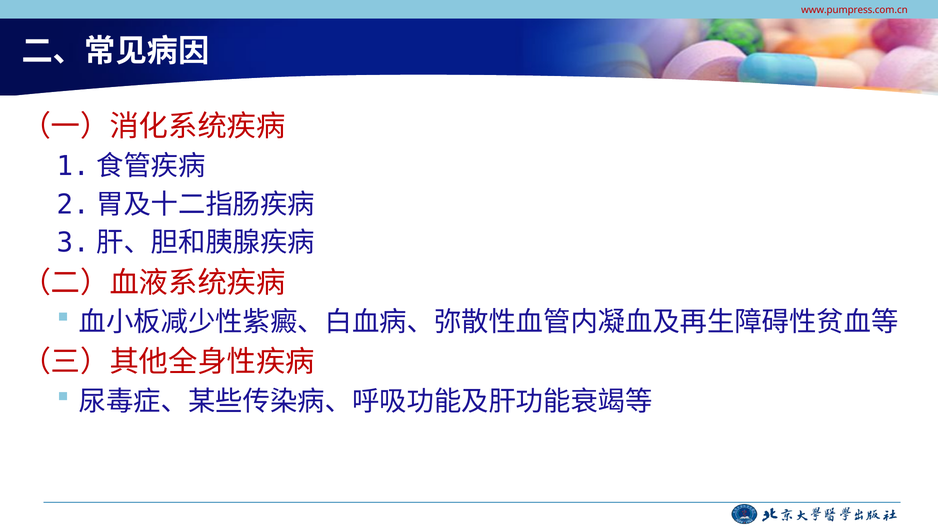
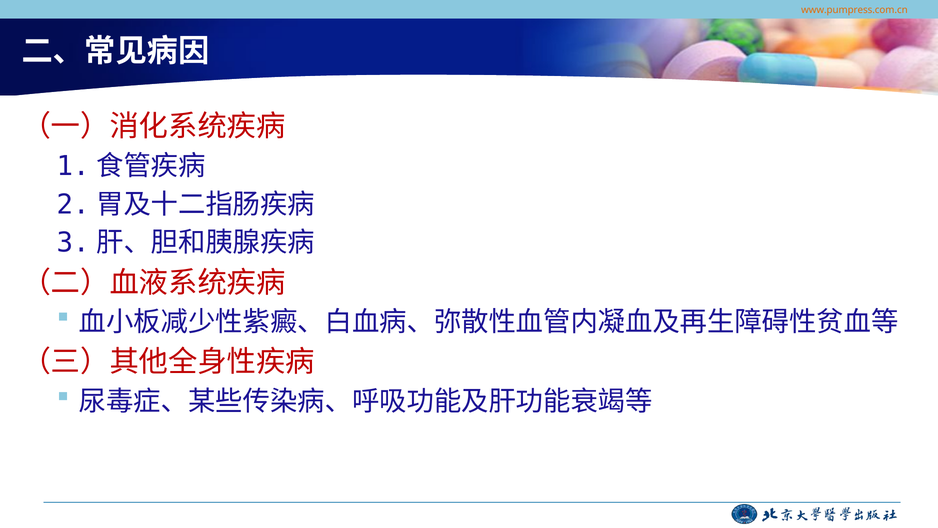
www.pumpress.com.cn colour: red -> orange
